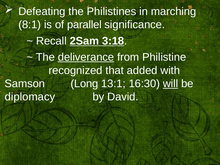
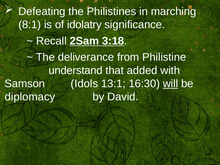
parallel: parallel -> idolatry
deliverance underline: present -> none
recognized: recognized -> understand
Long: Long -> Idols
